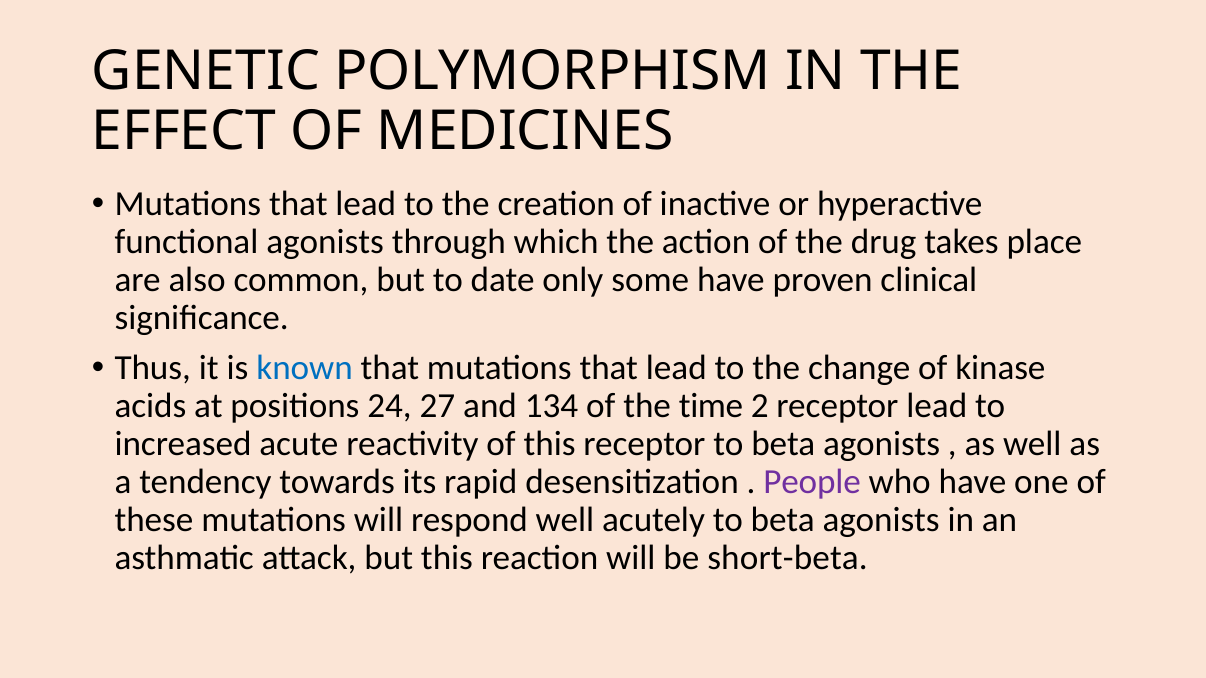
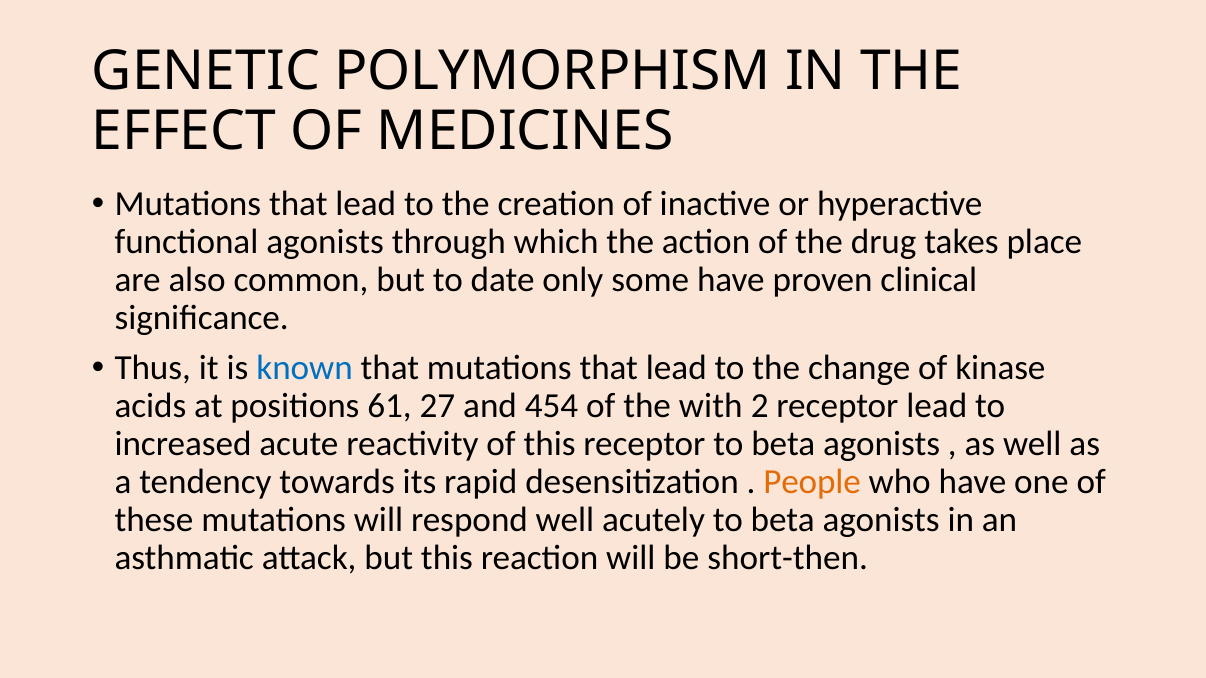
24: 24 -> 61
134: 134 -> 454
time: time -> with
People colour: purple -> orange
short-beta: short-beta -> short-then
